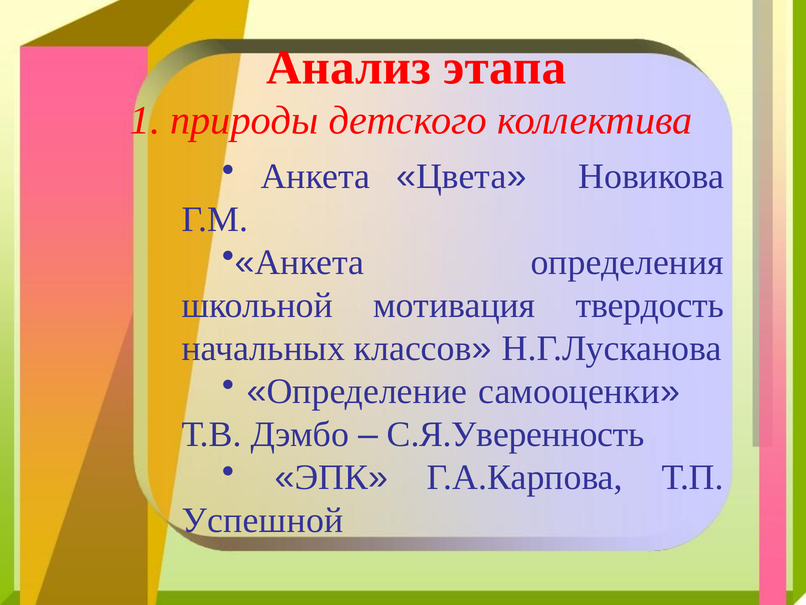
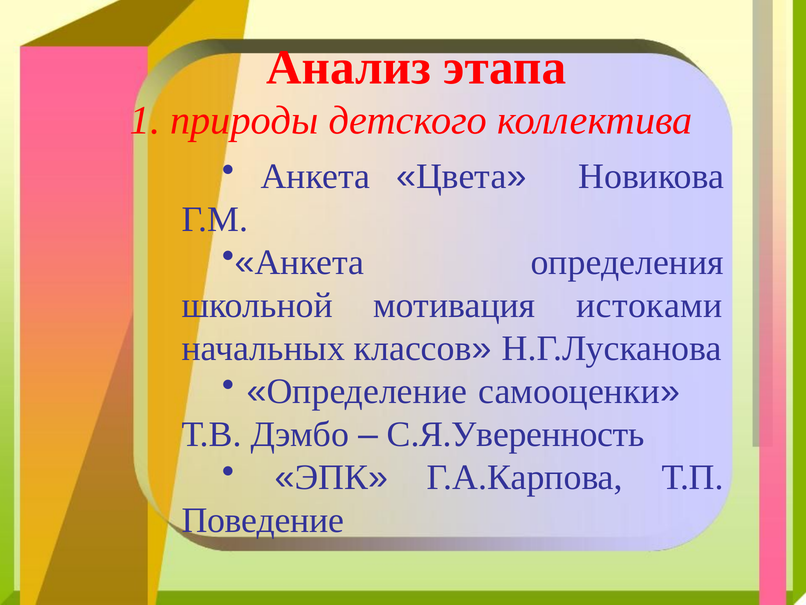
твердость: твердость -> истоками
Успешной: Успешной -> Поведение
